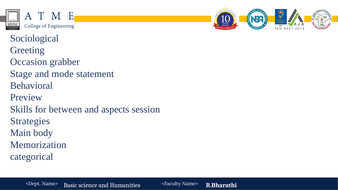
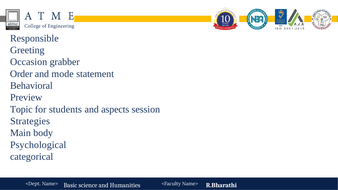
Sociological: Sociological -> Responsible
Stage: Stage -> Order
Skills: Skills -> Topic
between: between -> students
Memorization: Memorization -> Psychological
